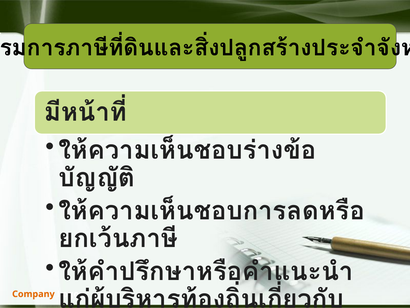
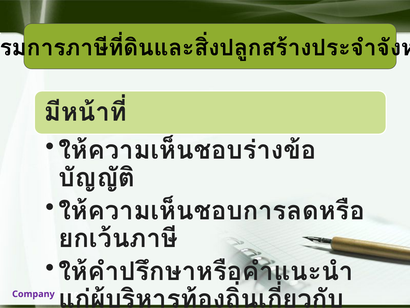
Company colour: orange -> purple
